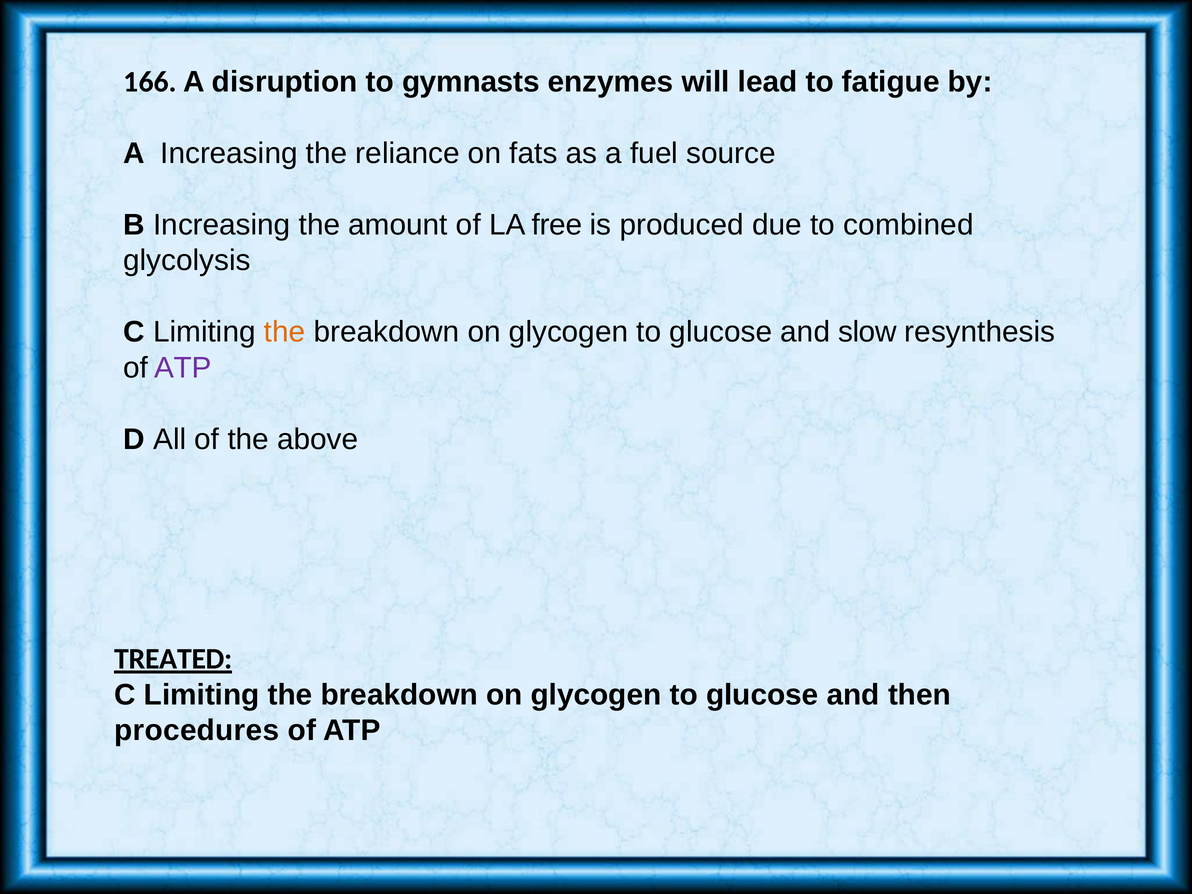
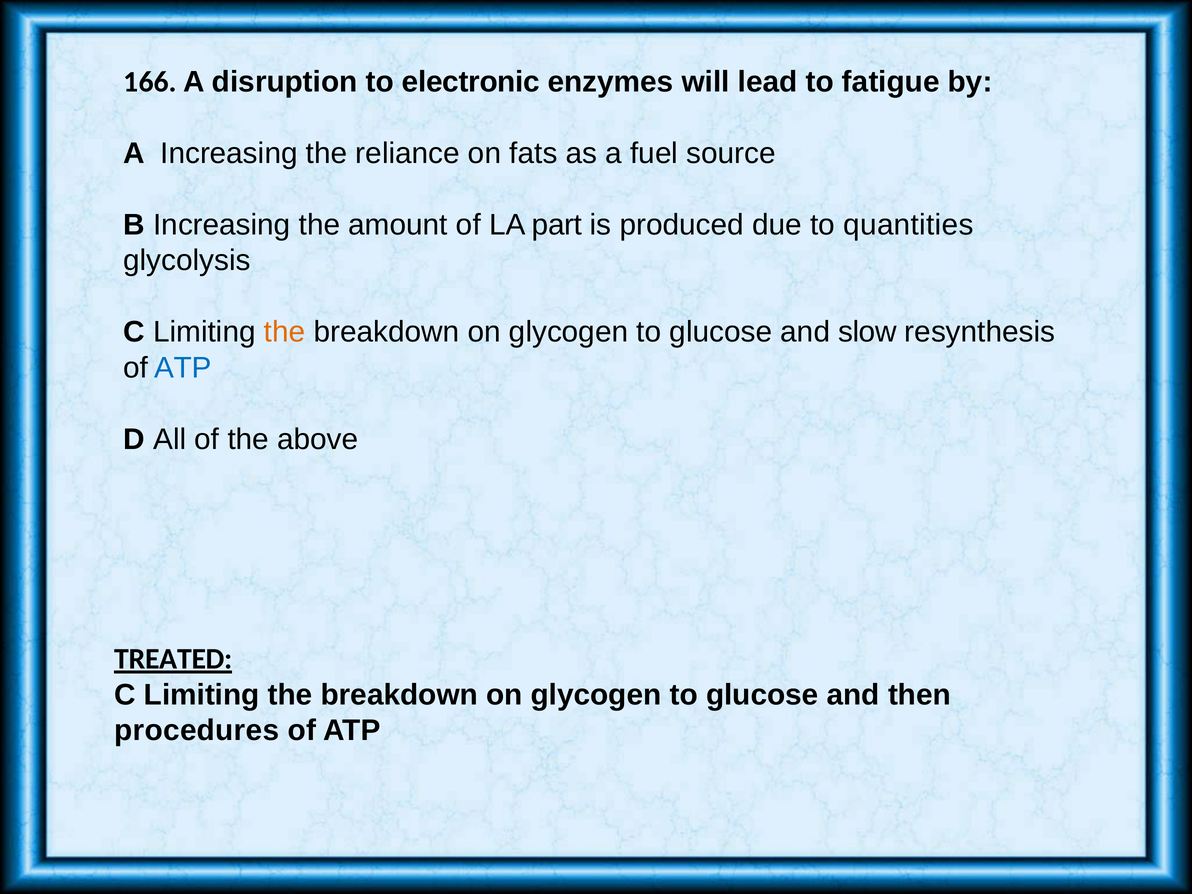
gymnasts: gymnasts -> electronic
free: free -> part
combined: combined -> quantities
ATP at (183, 368) colour: purple -> blue
